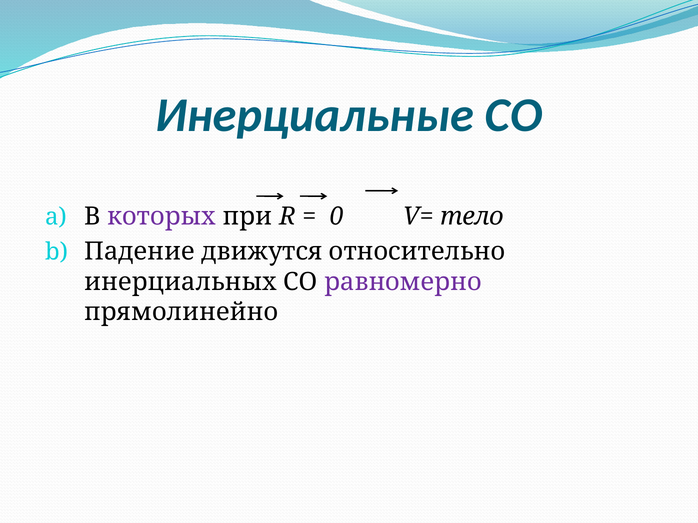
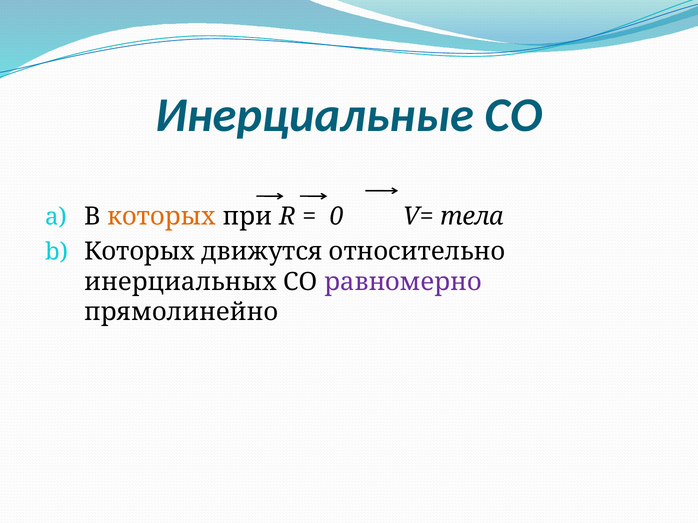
которых at (162, 217) colour: purple -> orange
тело: тело -> тела
Падение at (140, 252): Падение -> Которых
